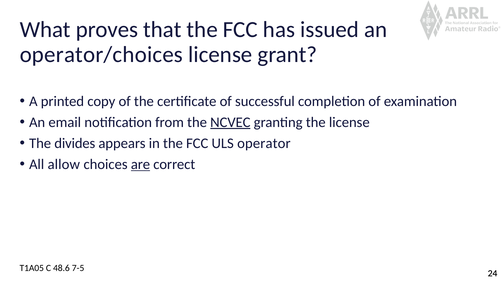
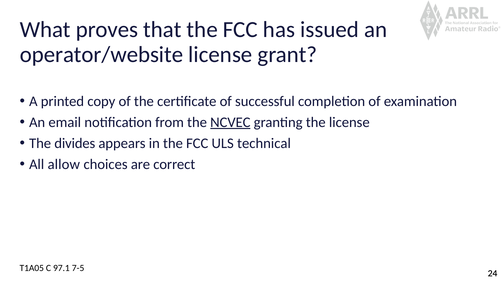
operator/choices: operator/choices -> operator/website
operator: operator -> technical
are underline: present -> none
48.6: 48.6 -> 97.1
